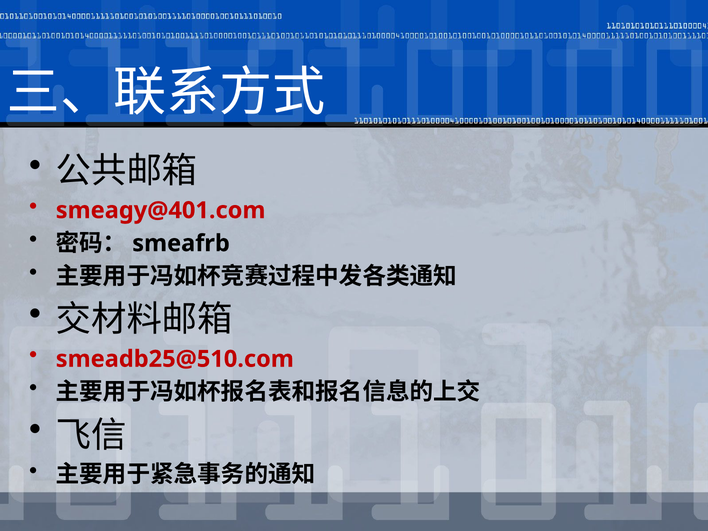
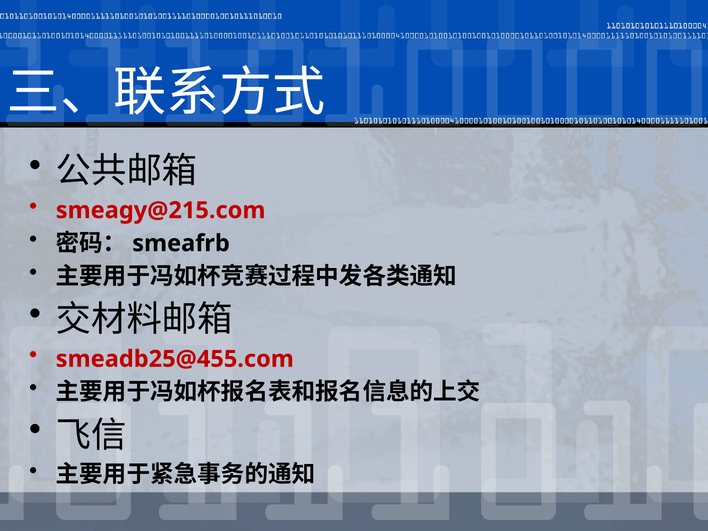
smeagy@401.com: smeagy@401.com -> smeagy@215.com
smeadb25@510.com: smeadb25@510.com -> smeadb25@455.com
